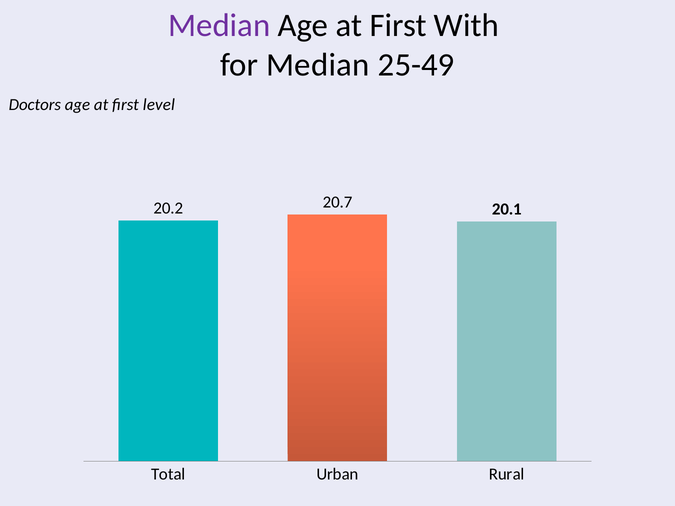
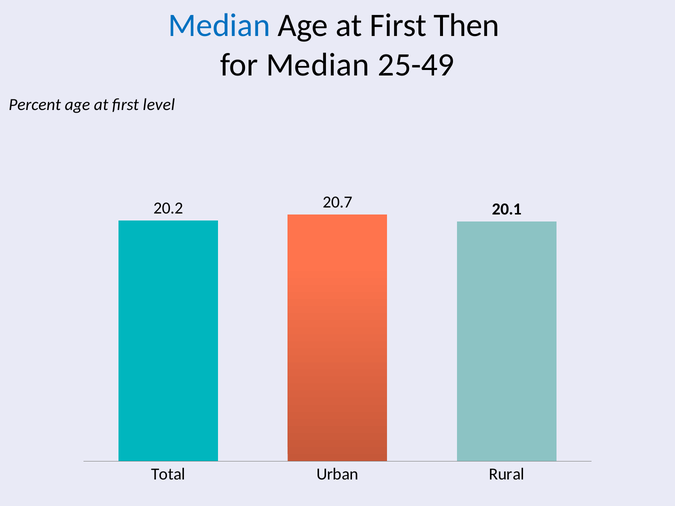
Median at (219, 25) colour: purple -> blue
With: With -> Then
Doctors: Doctors -> Percent
